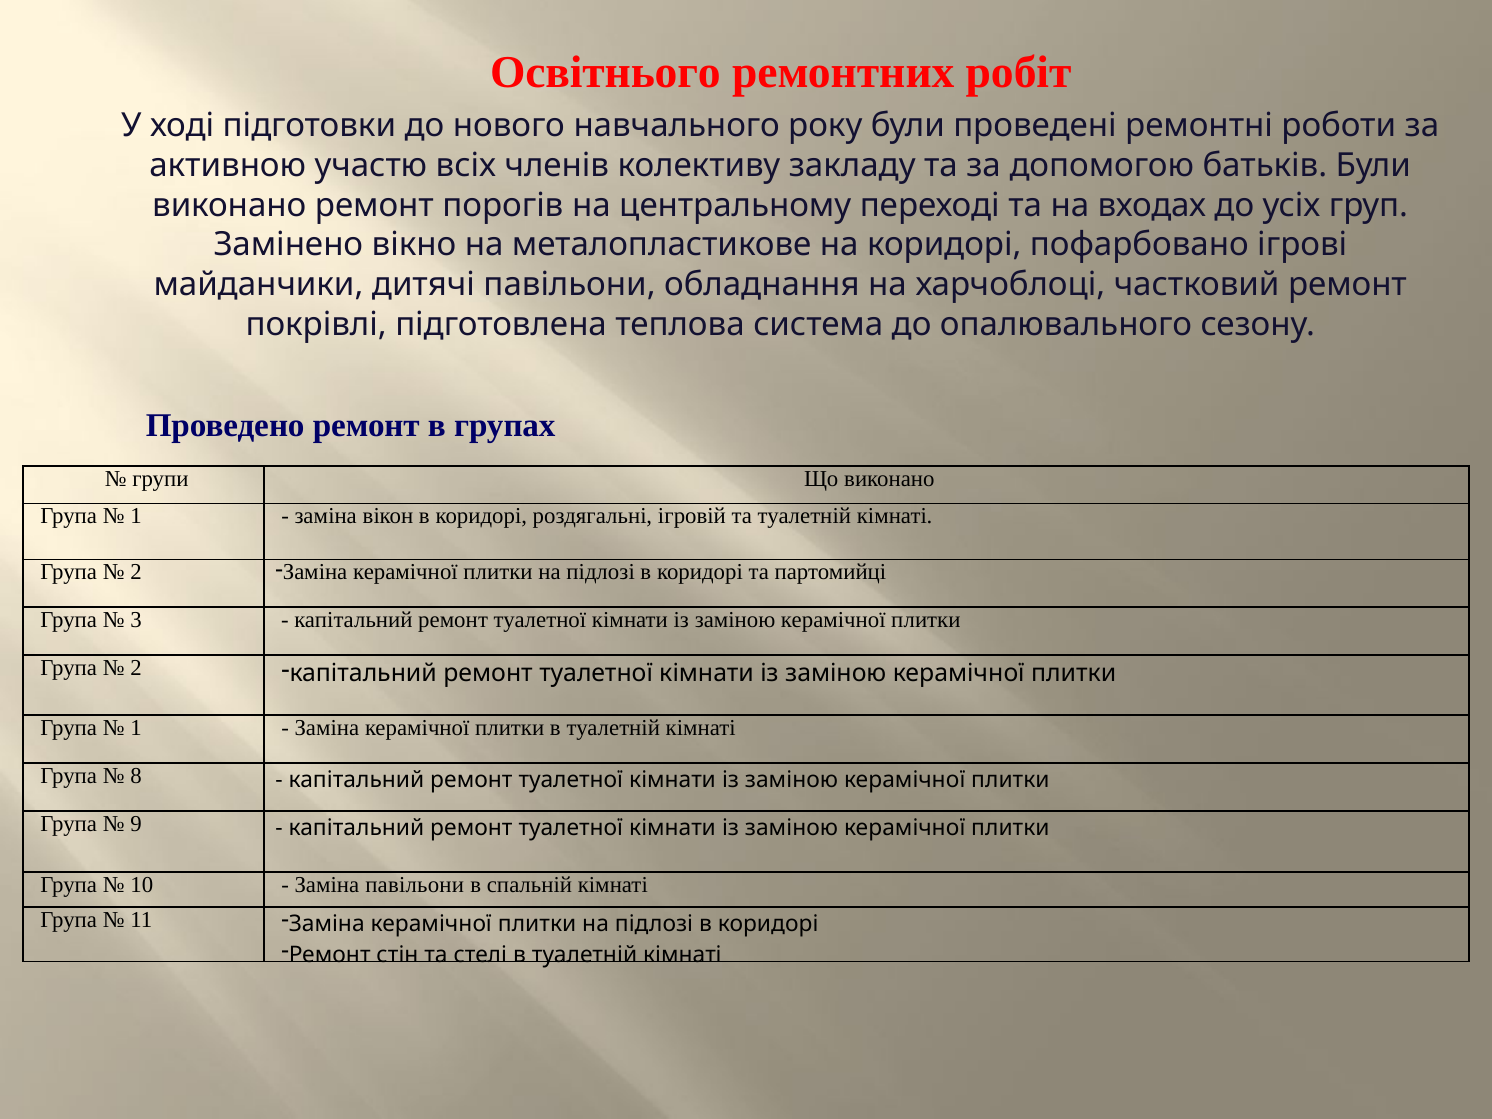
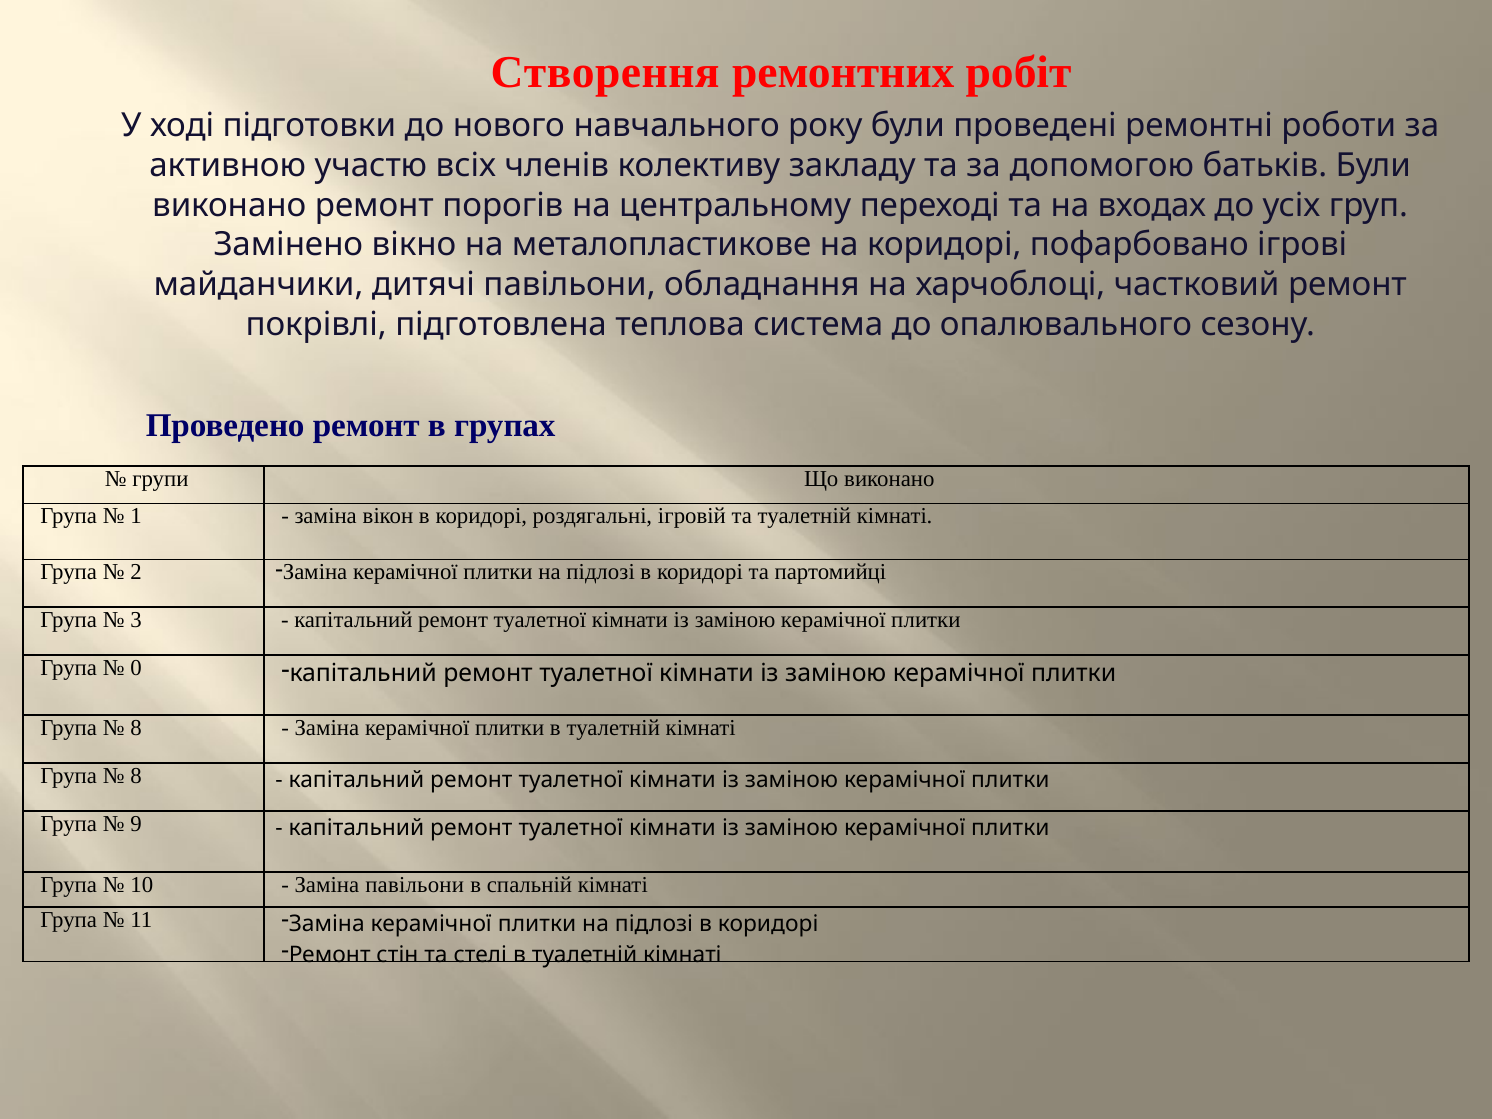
Освітнього: Освітнього -> Створення
2 at (136, 668): 2 -> 0
1 at (136, 728): 1 -> 8
